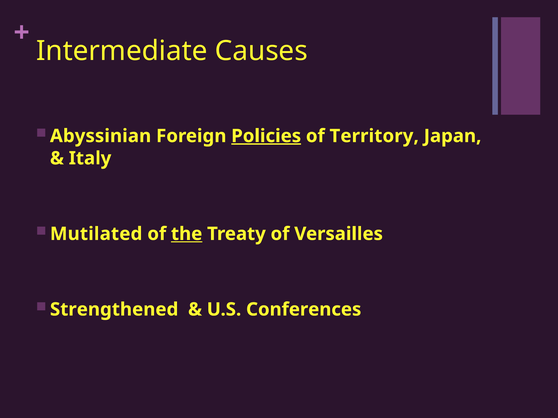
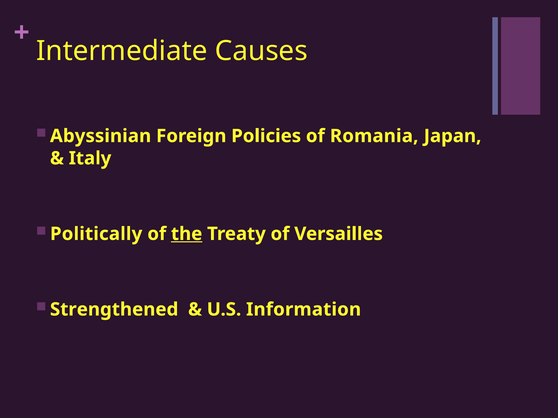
Policies underline: present -> none
Territory: Territory -> Romania
Mutilated: Mutilated -> Politically
Conferences: Conferences -> Information
